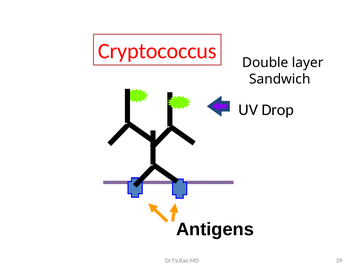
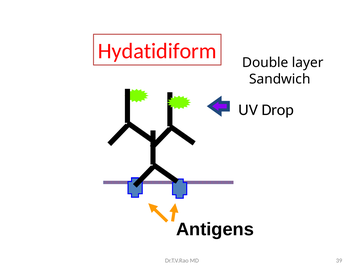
Cryptococcus: Cryptococcus -> Hydatidiform
